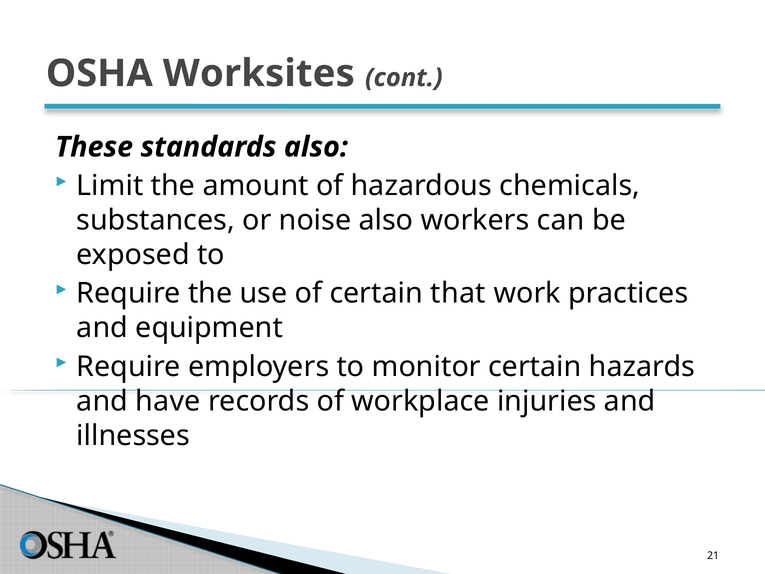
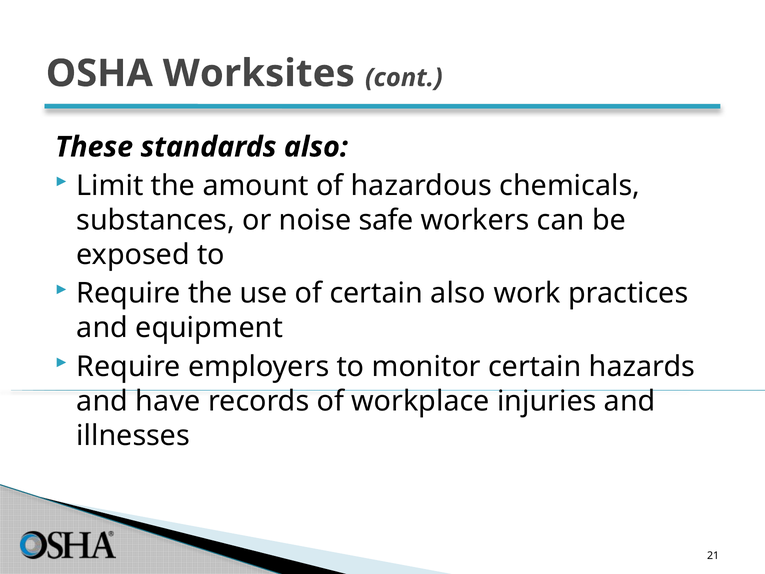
noise also: also -> safe
certain that: that -> also
